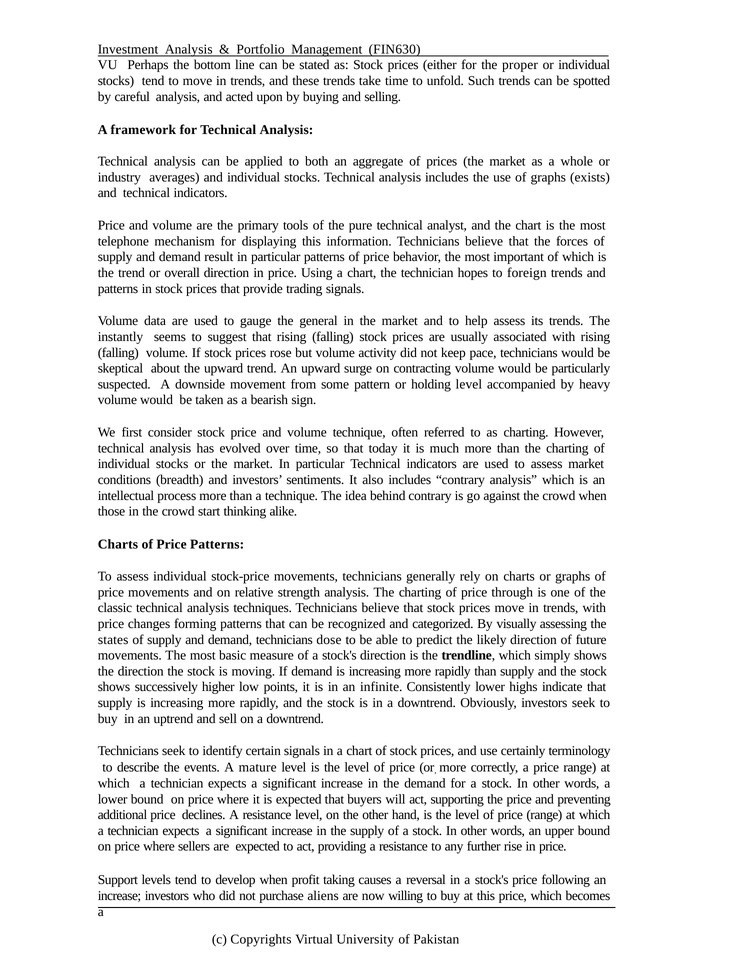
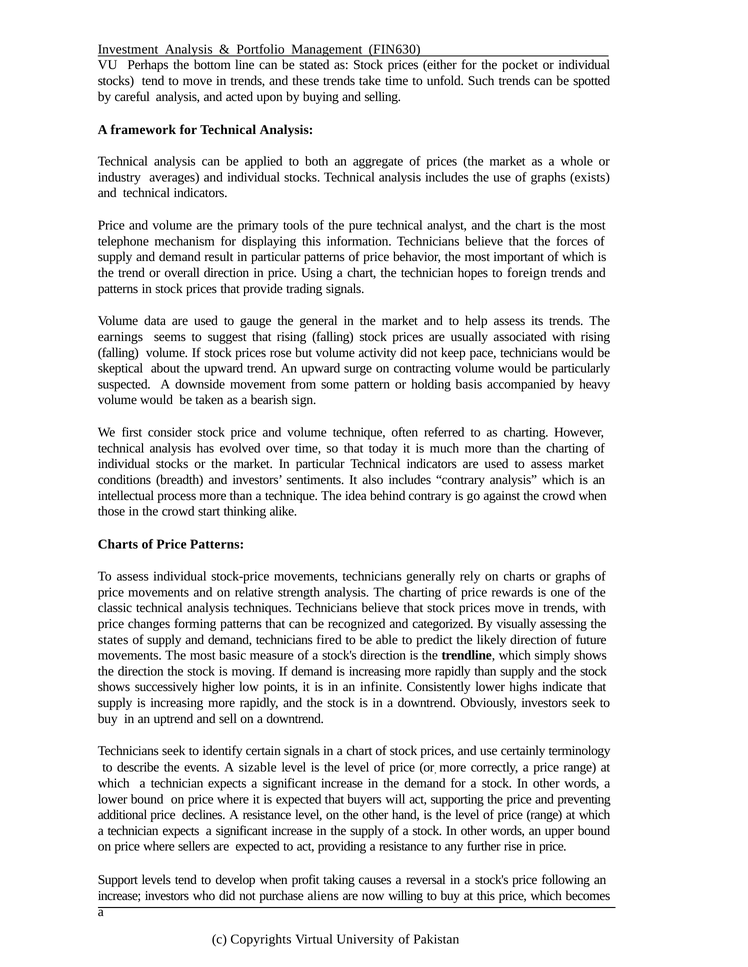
proper: proper -> pocket
instantly: instantly -> earnings
holding level: level -> basis
through: through -> rewards
dose: dose -> fired
mature: mature -> sizable
